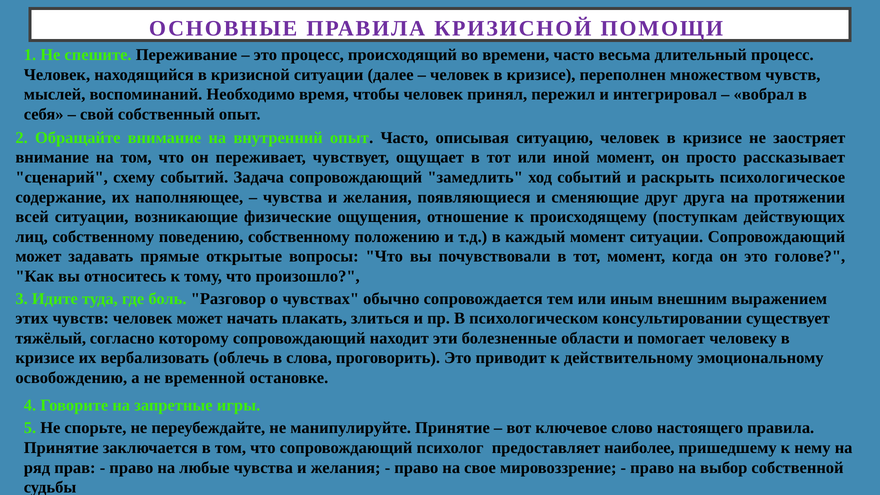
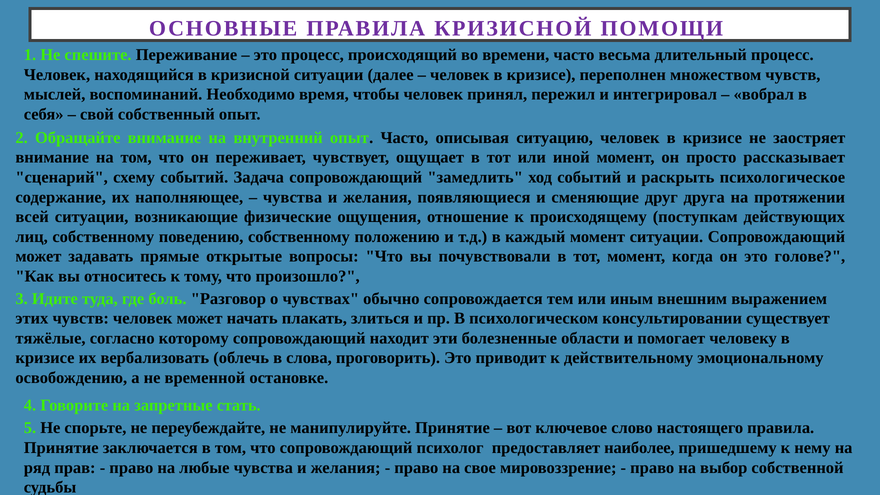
тяжёлый: тяжёлый -> тяжёлые
игры: игры -> стать
